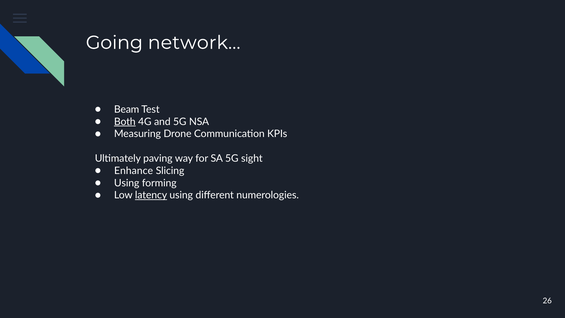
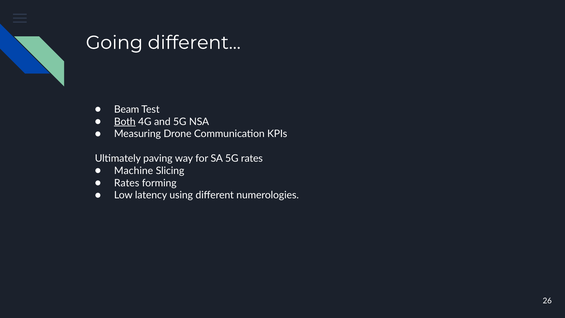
Going network: network -> different
5G sight: sight -> rates
Enhance: Enhance -> Machine
Using at (127, 183): Using -> Rates
latency underline: present -> none
